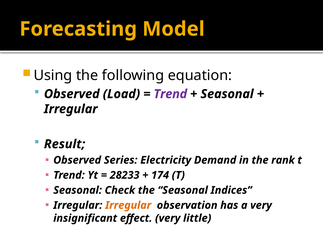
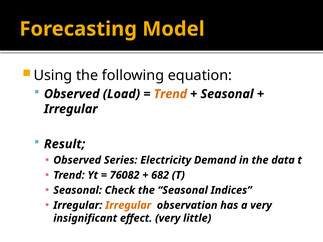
Trend at (170, 94) colour: purple -> orange
rank: rank -> data
28233: 28233 -> 76082
174: 174 -> 682
